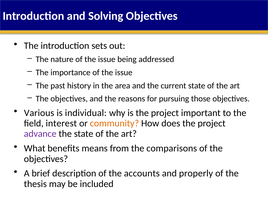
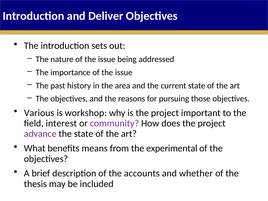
Solving: Solving -> Deliver
individual: individual -> workshop
community colour: orange -> purple
comparisons: comparisons -> experimental
properly: properly -> whether
